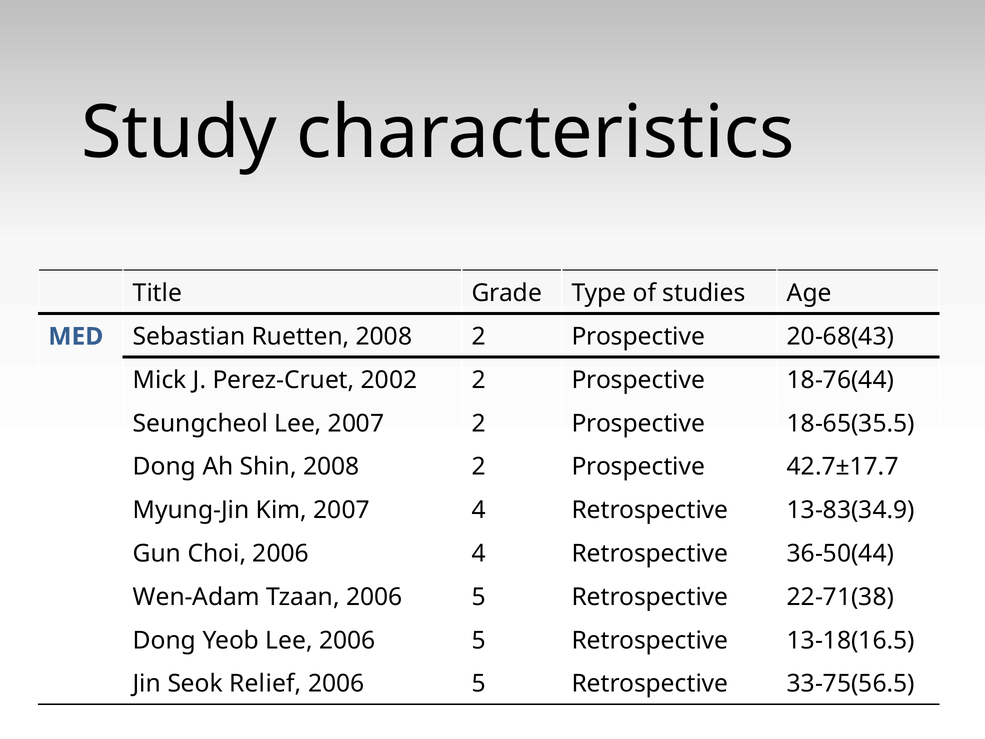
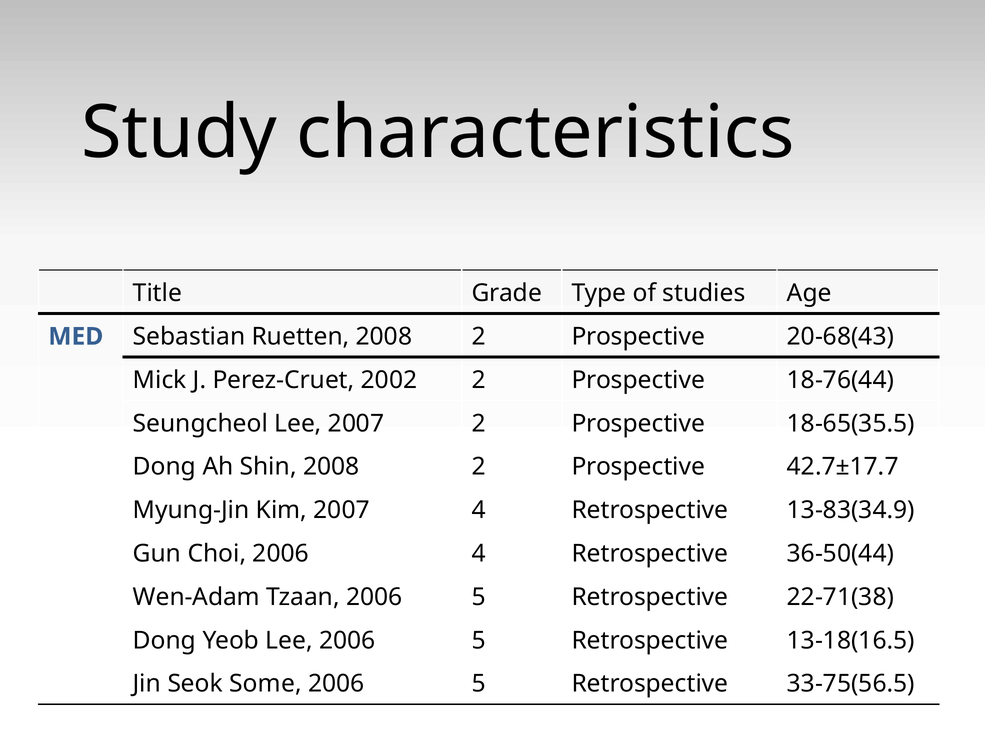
Relief: Relief -> Some
